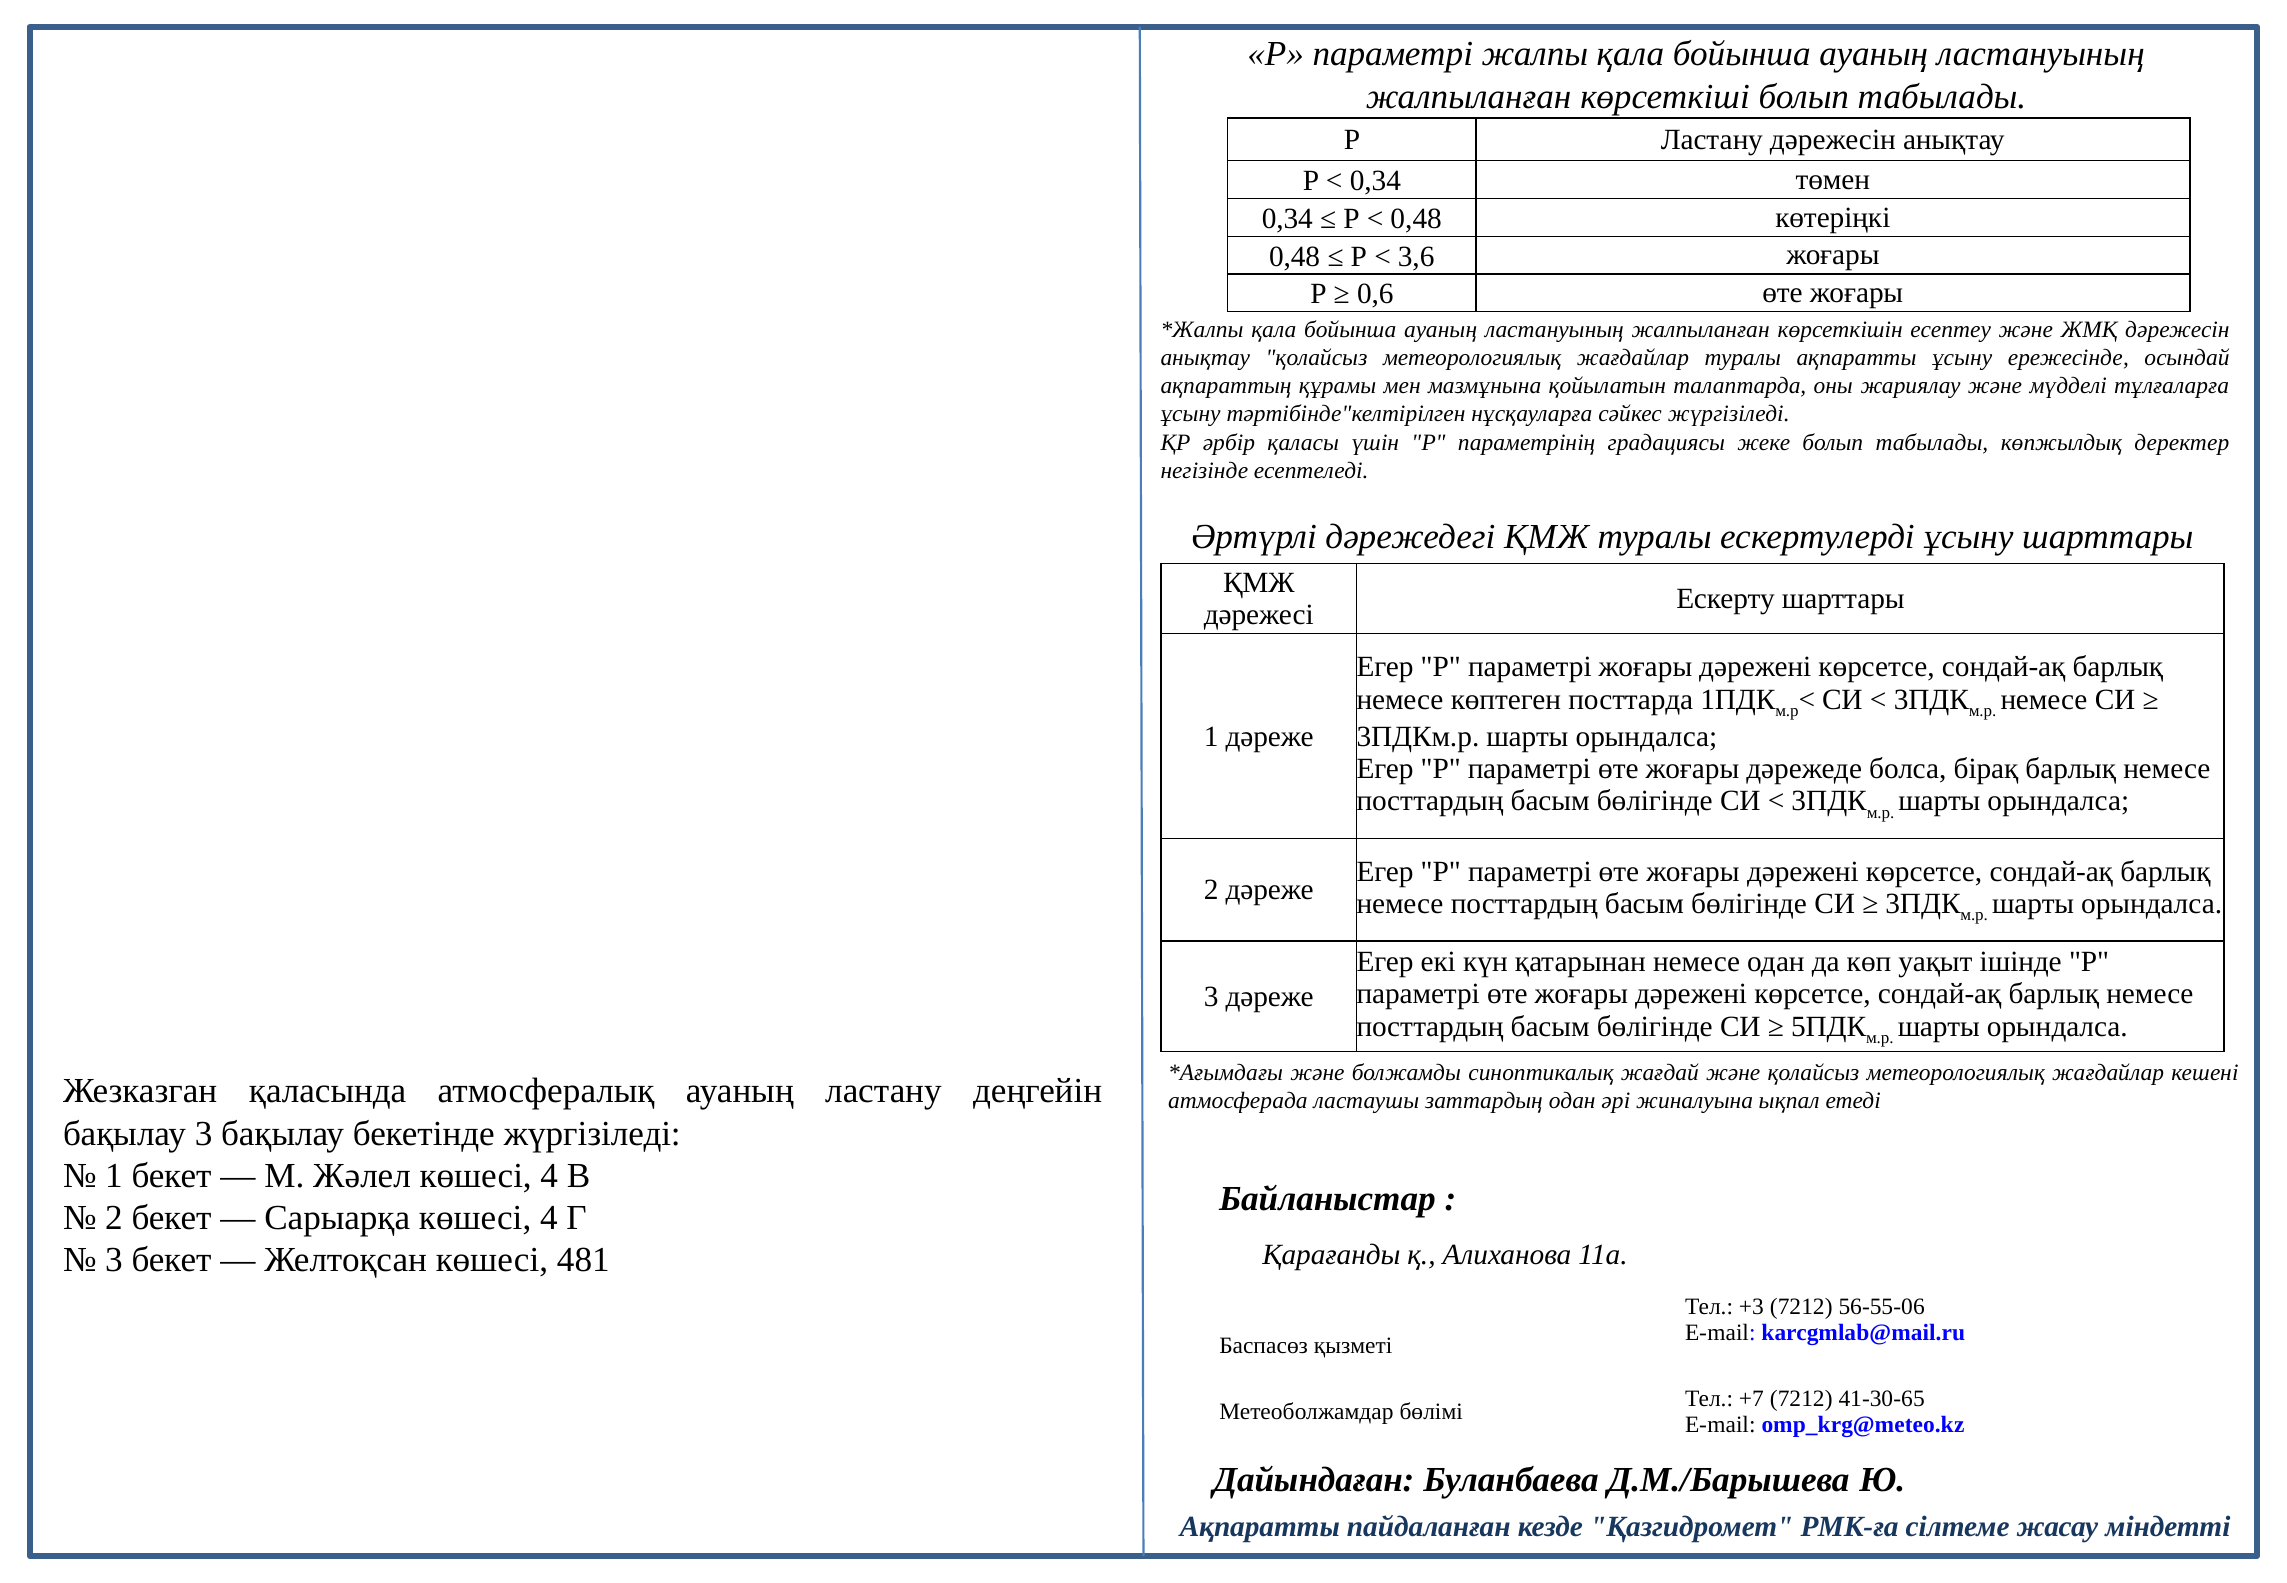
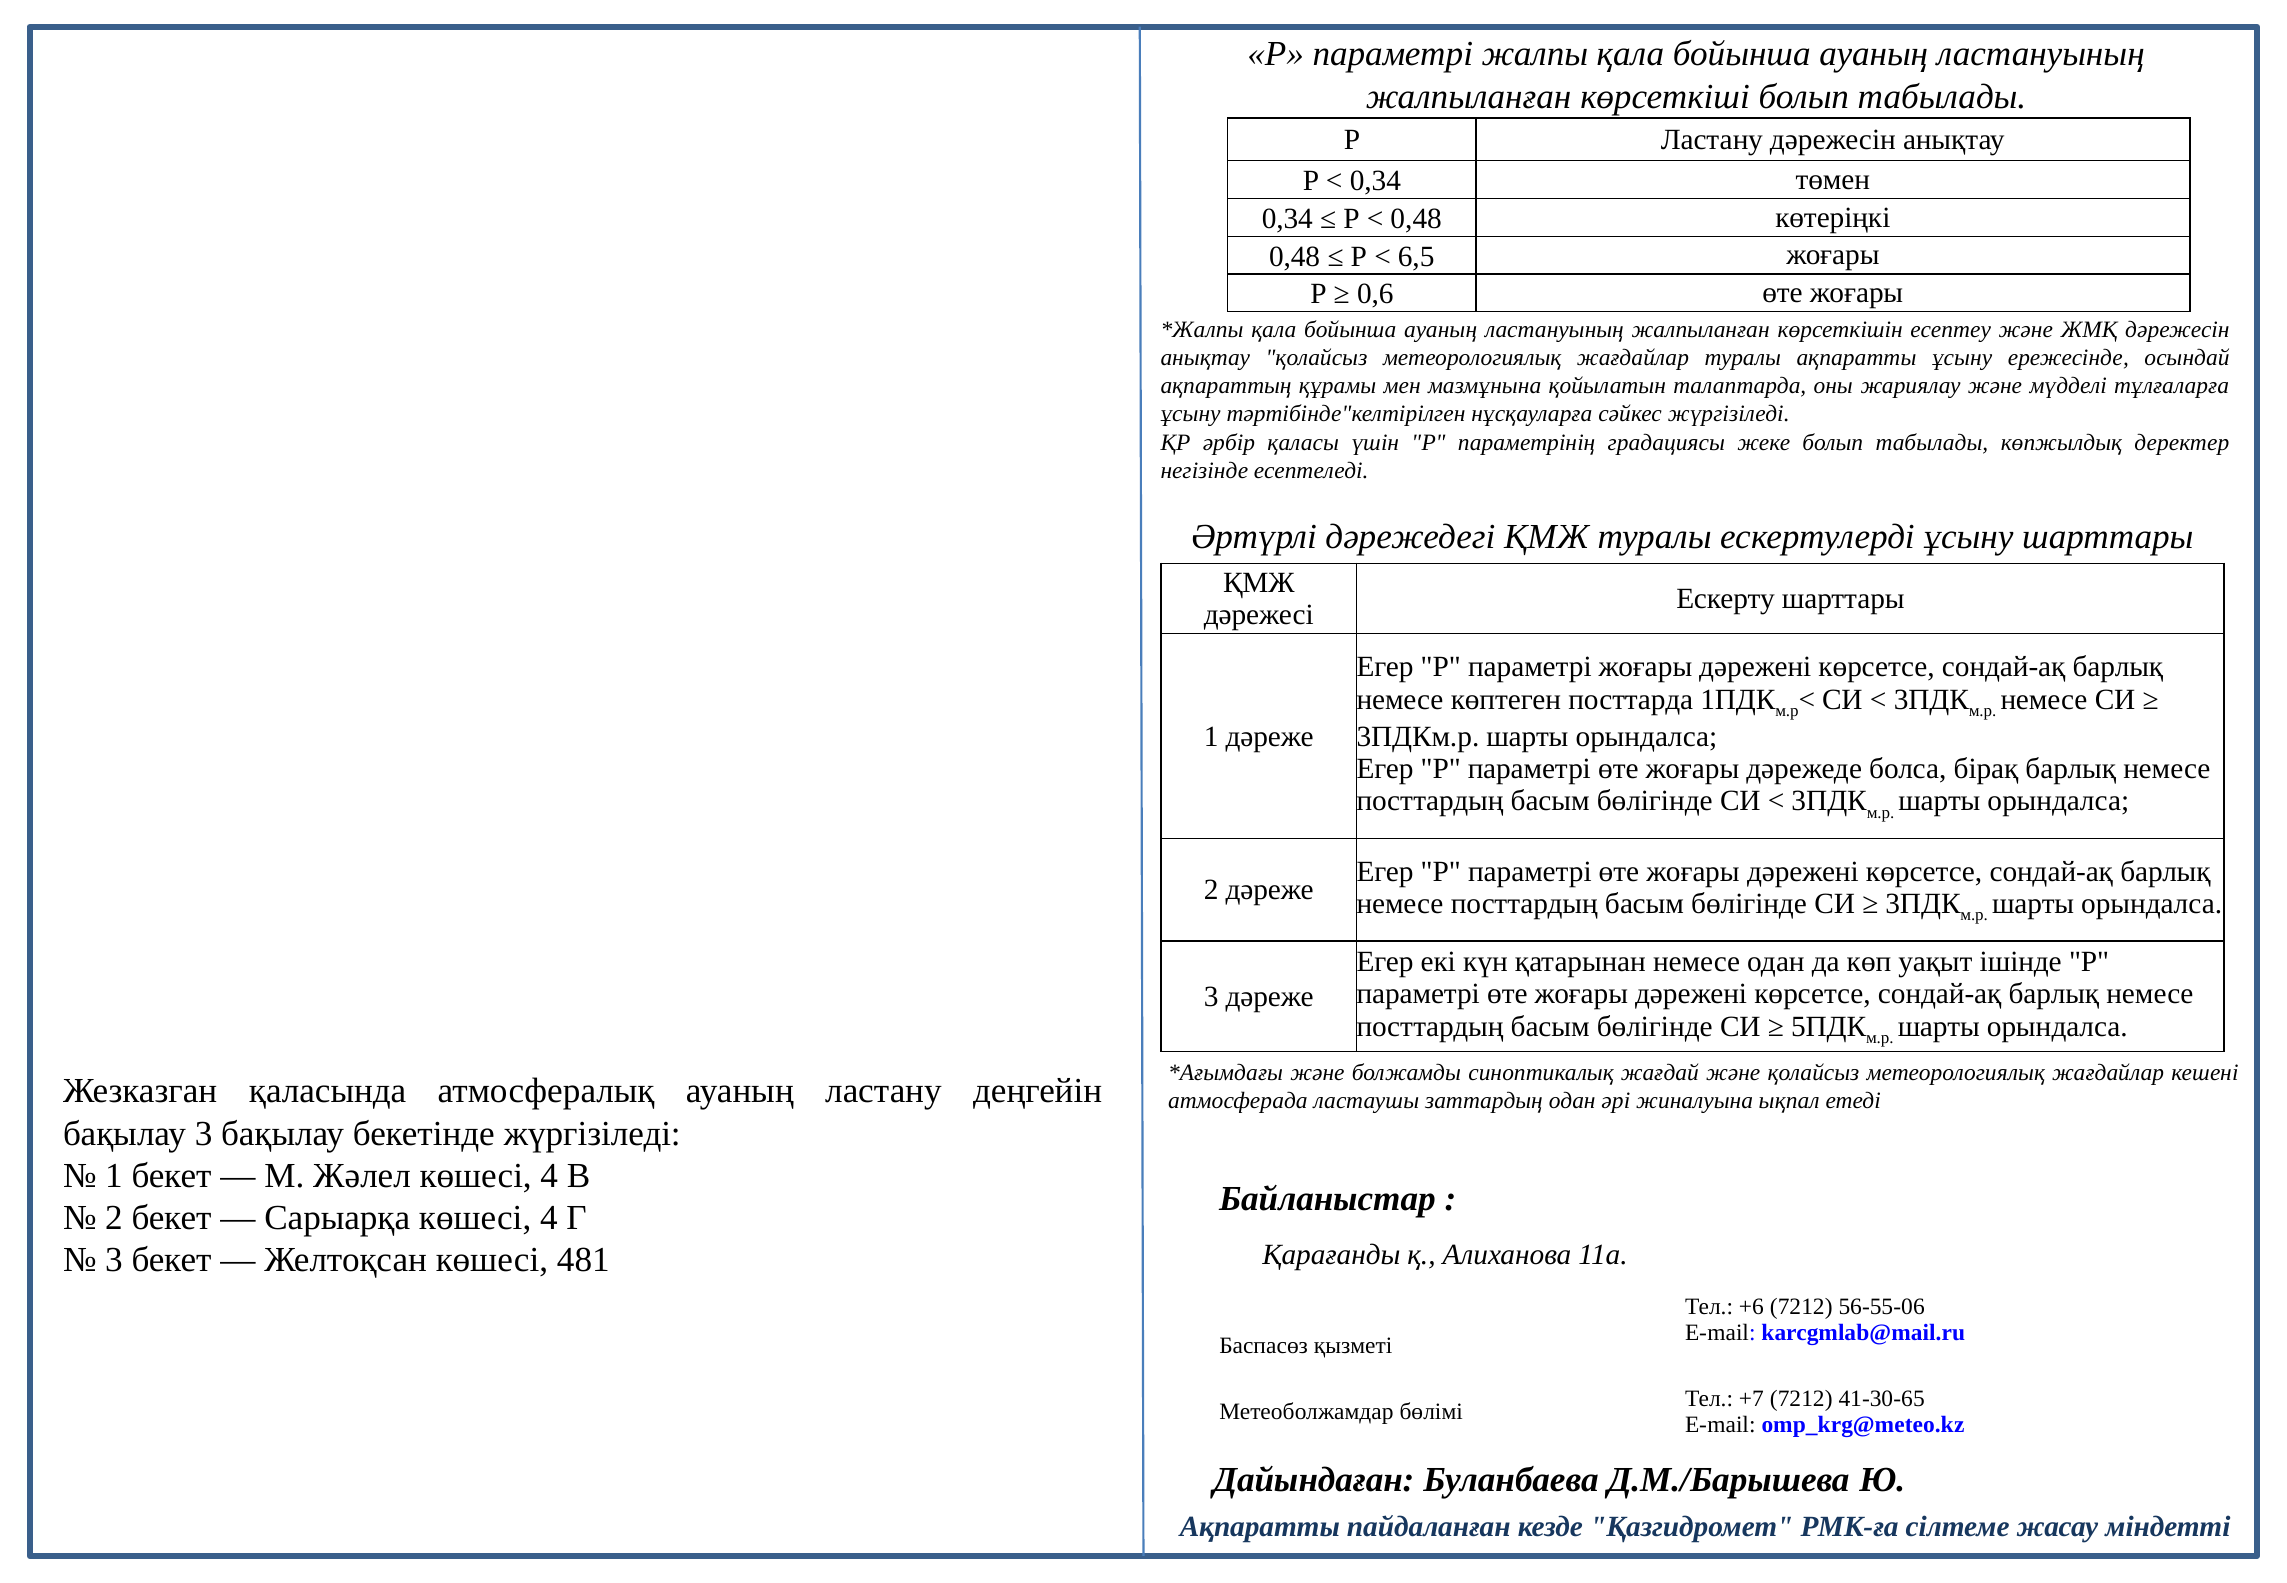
3,6: 3,6 -> 6,5
+3: +3 -> +6
